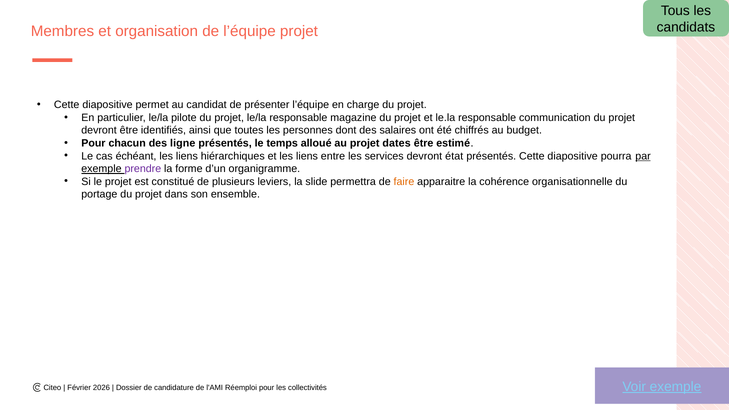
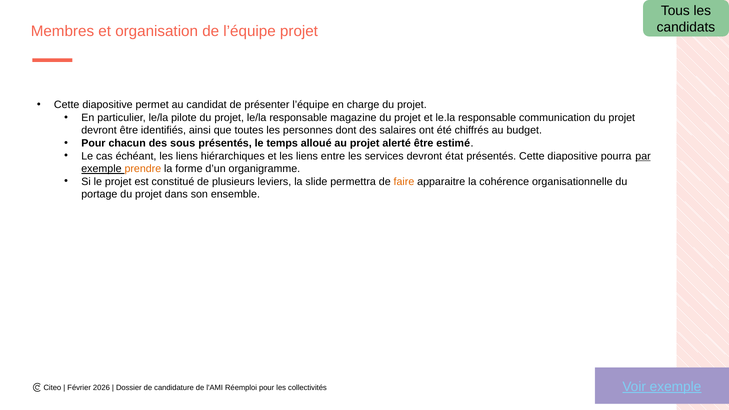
ligne: ligne -> sous
dates: dates -> alerté
prendre colour: purple -> orange
